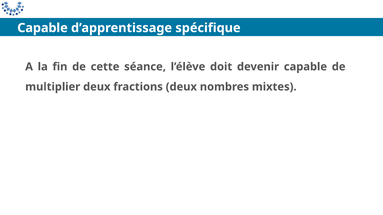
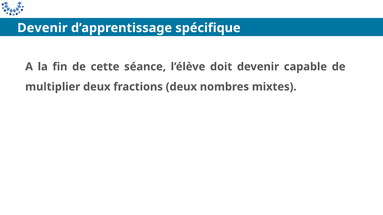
Capable at (43, 28): Capable -> Devenir
